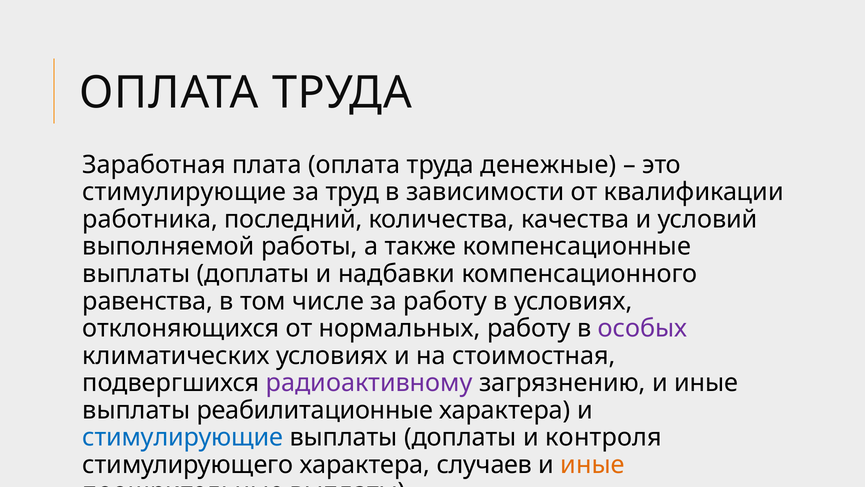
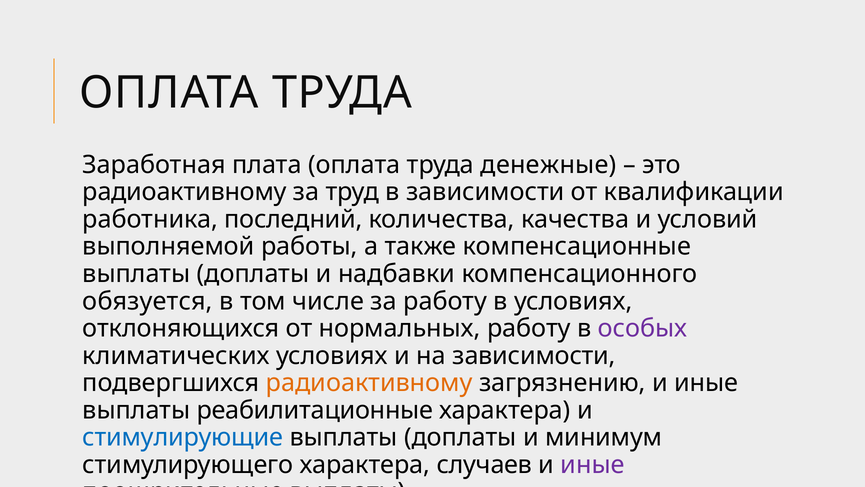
стимулирующие at (184, 192): стимулирующие -> радиоактивному
равенства: равенства -> обязуется
на стоимостная: стоимостная -> зависимости
радиоактивному at (369, 383) colour: purple -> orange
контроля: контроля -> минимум
иные at (593, 464) colour: orange -> purple
